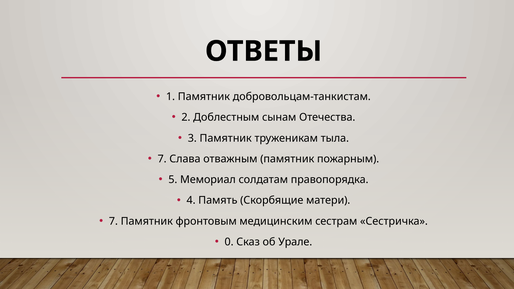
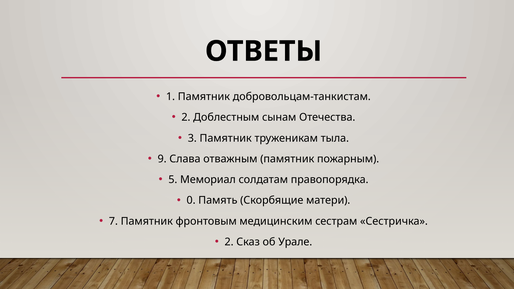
7 at (162, 159): 7 -> 9
4: 4 -> 0
0 at (229, 242): 0 -> 2
